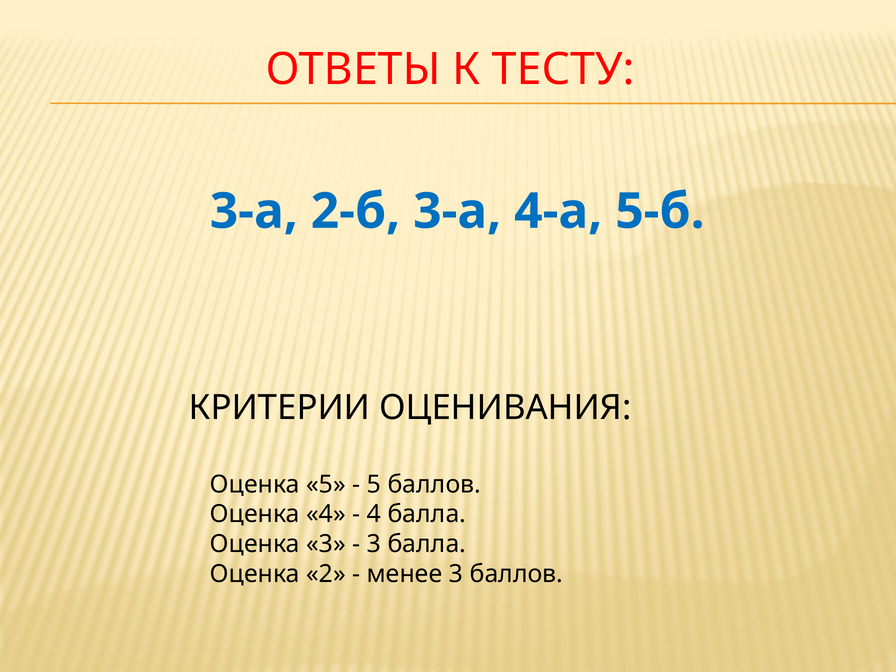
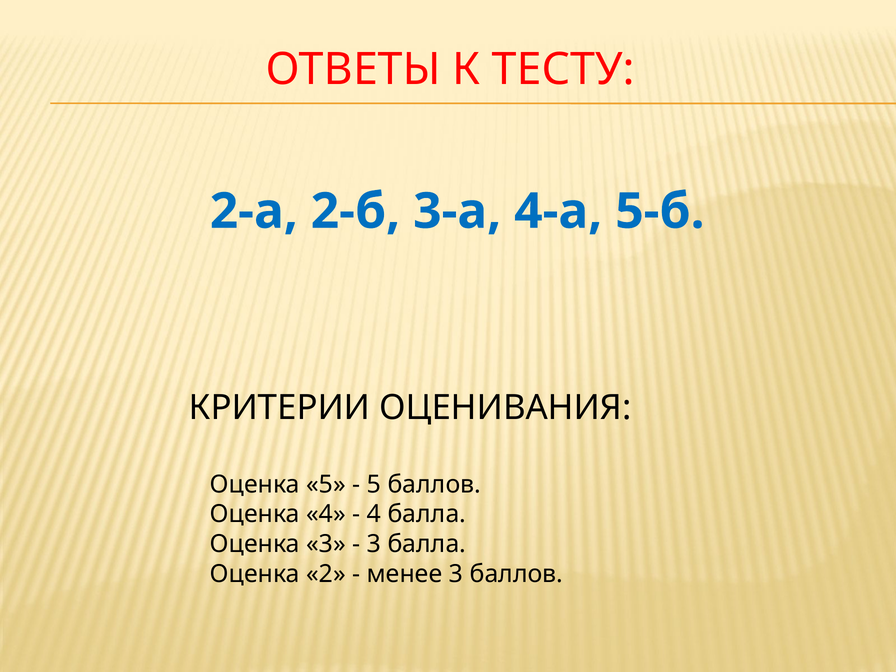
3-а at (254, 211): 3-а -> 2-а
